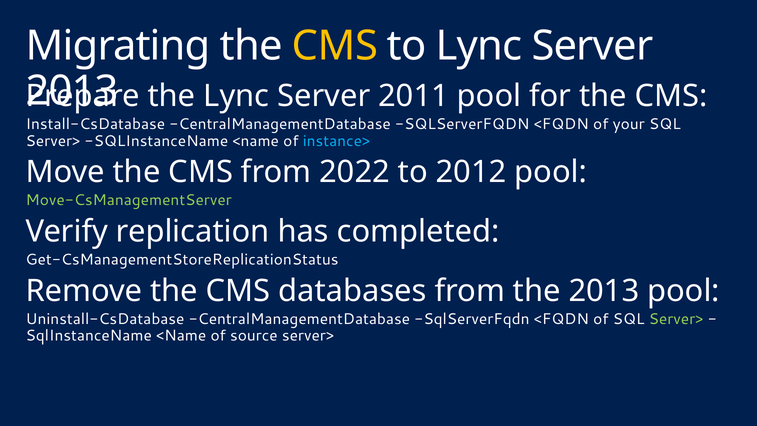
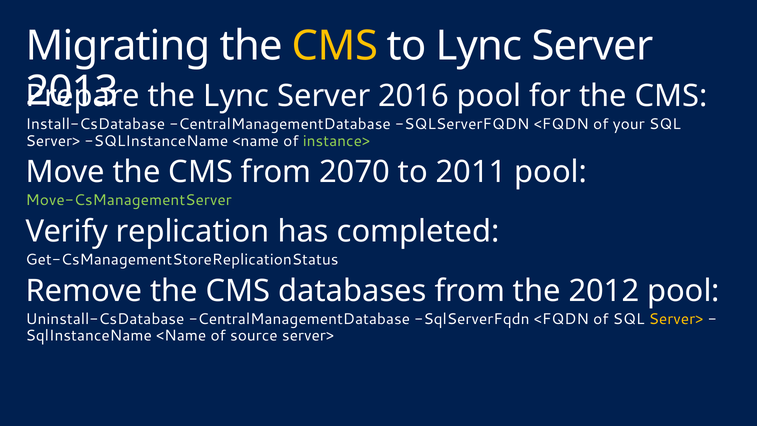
2011: 2011 -> 2016
instance> colour: light blue -> light green
2022: 2022 -> 2070
2012: 2012 -> 2011
the 2013: 2013 -> 2012
Server> at (676, 319) colour: light green -> yellow
